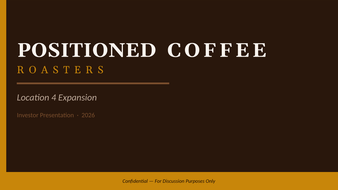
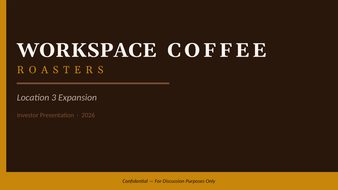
POSITIONED: POSITIONED -> WORKSPACE
4: 4 -> 3
